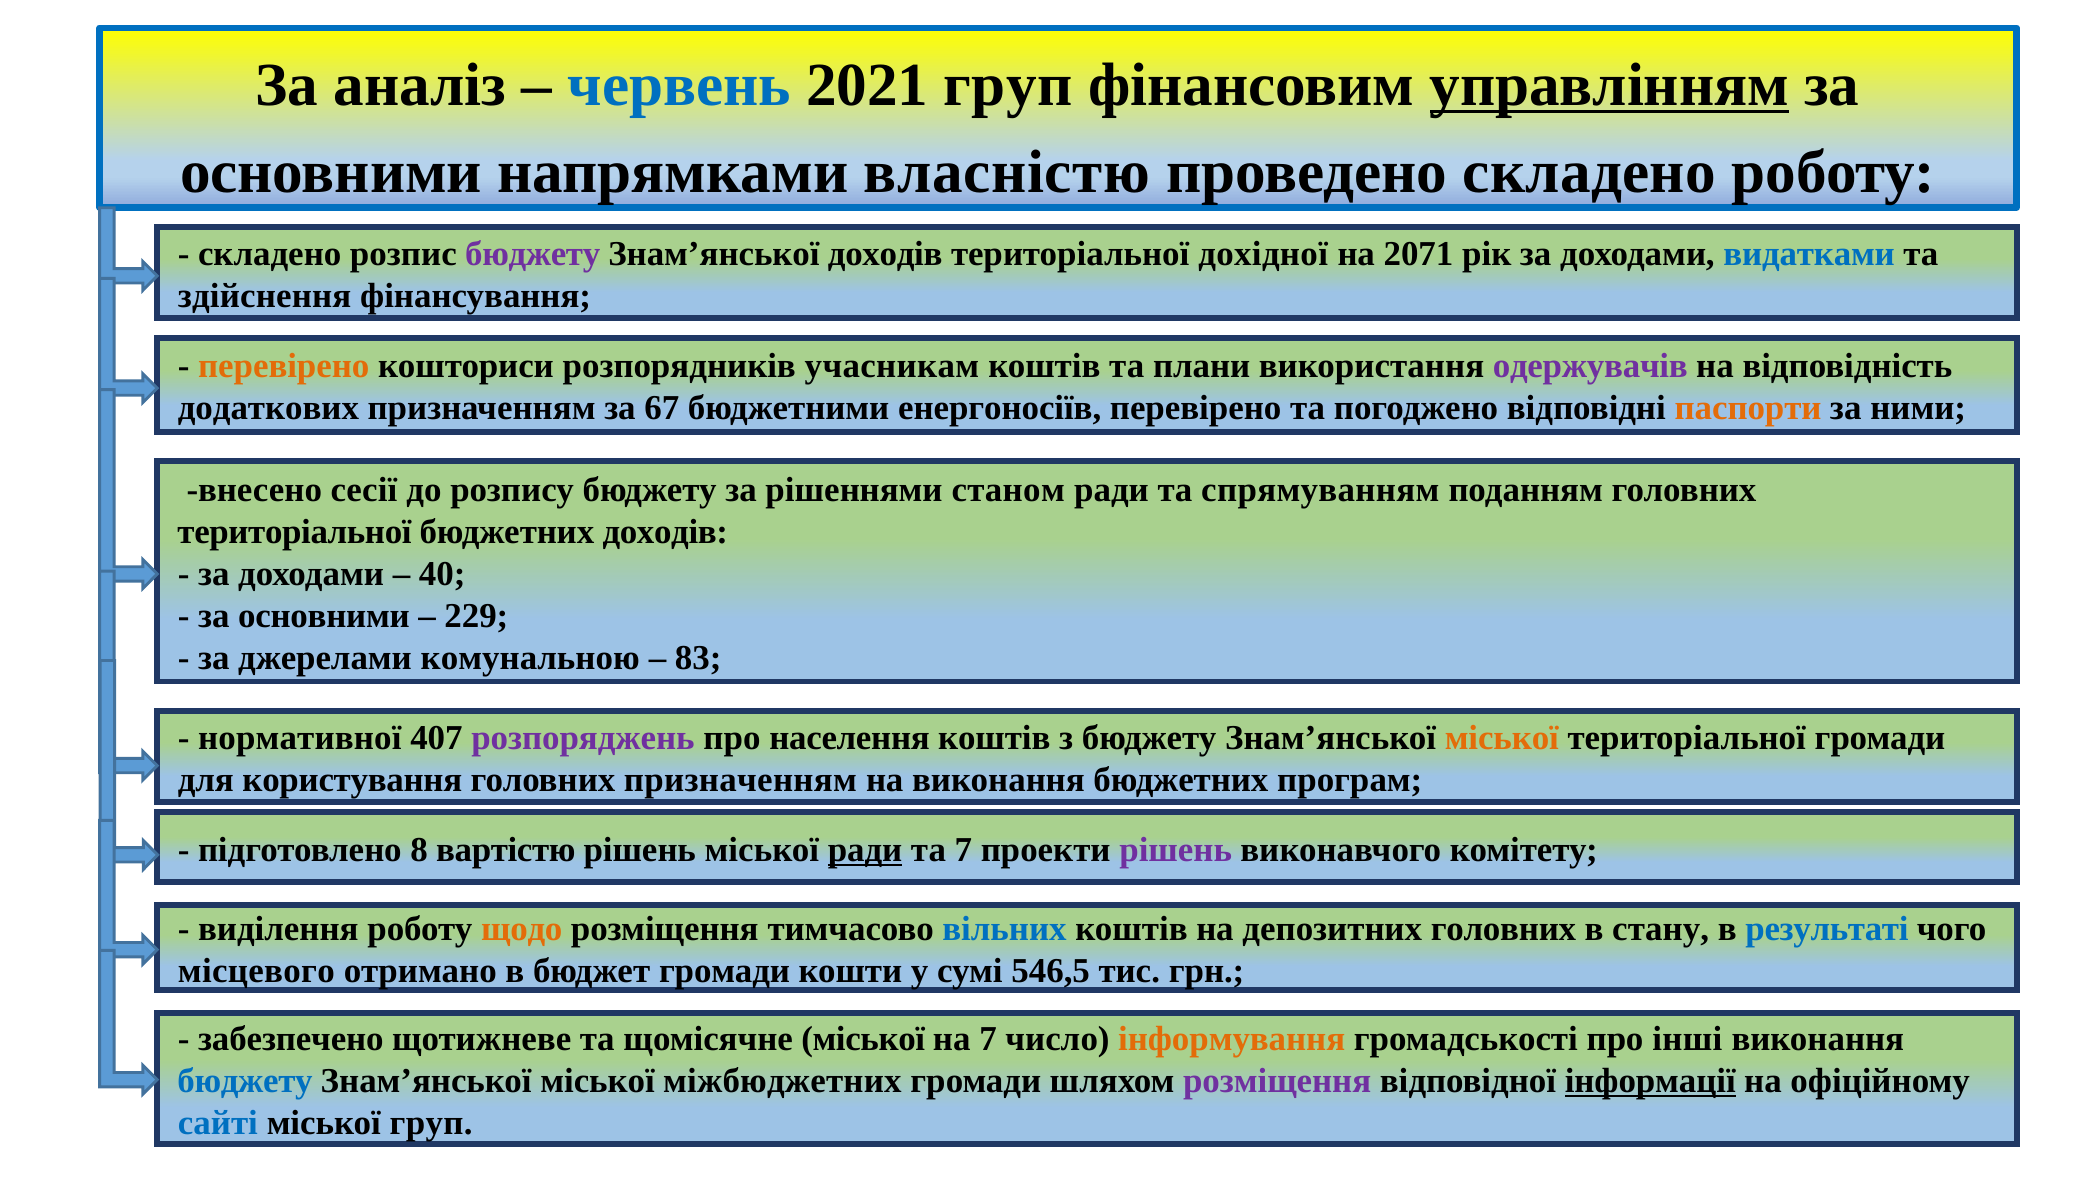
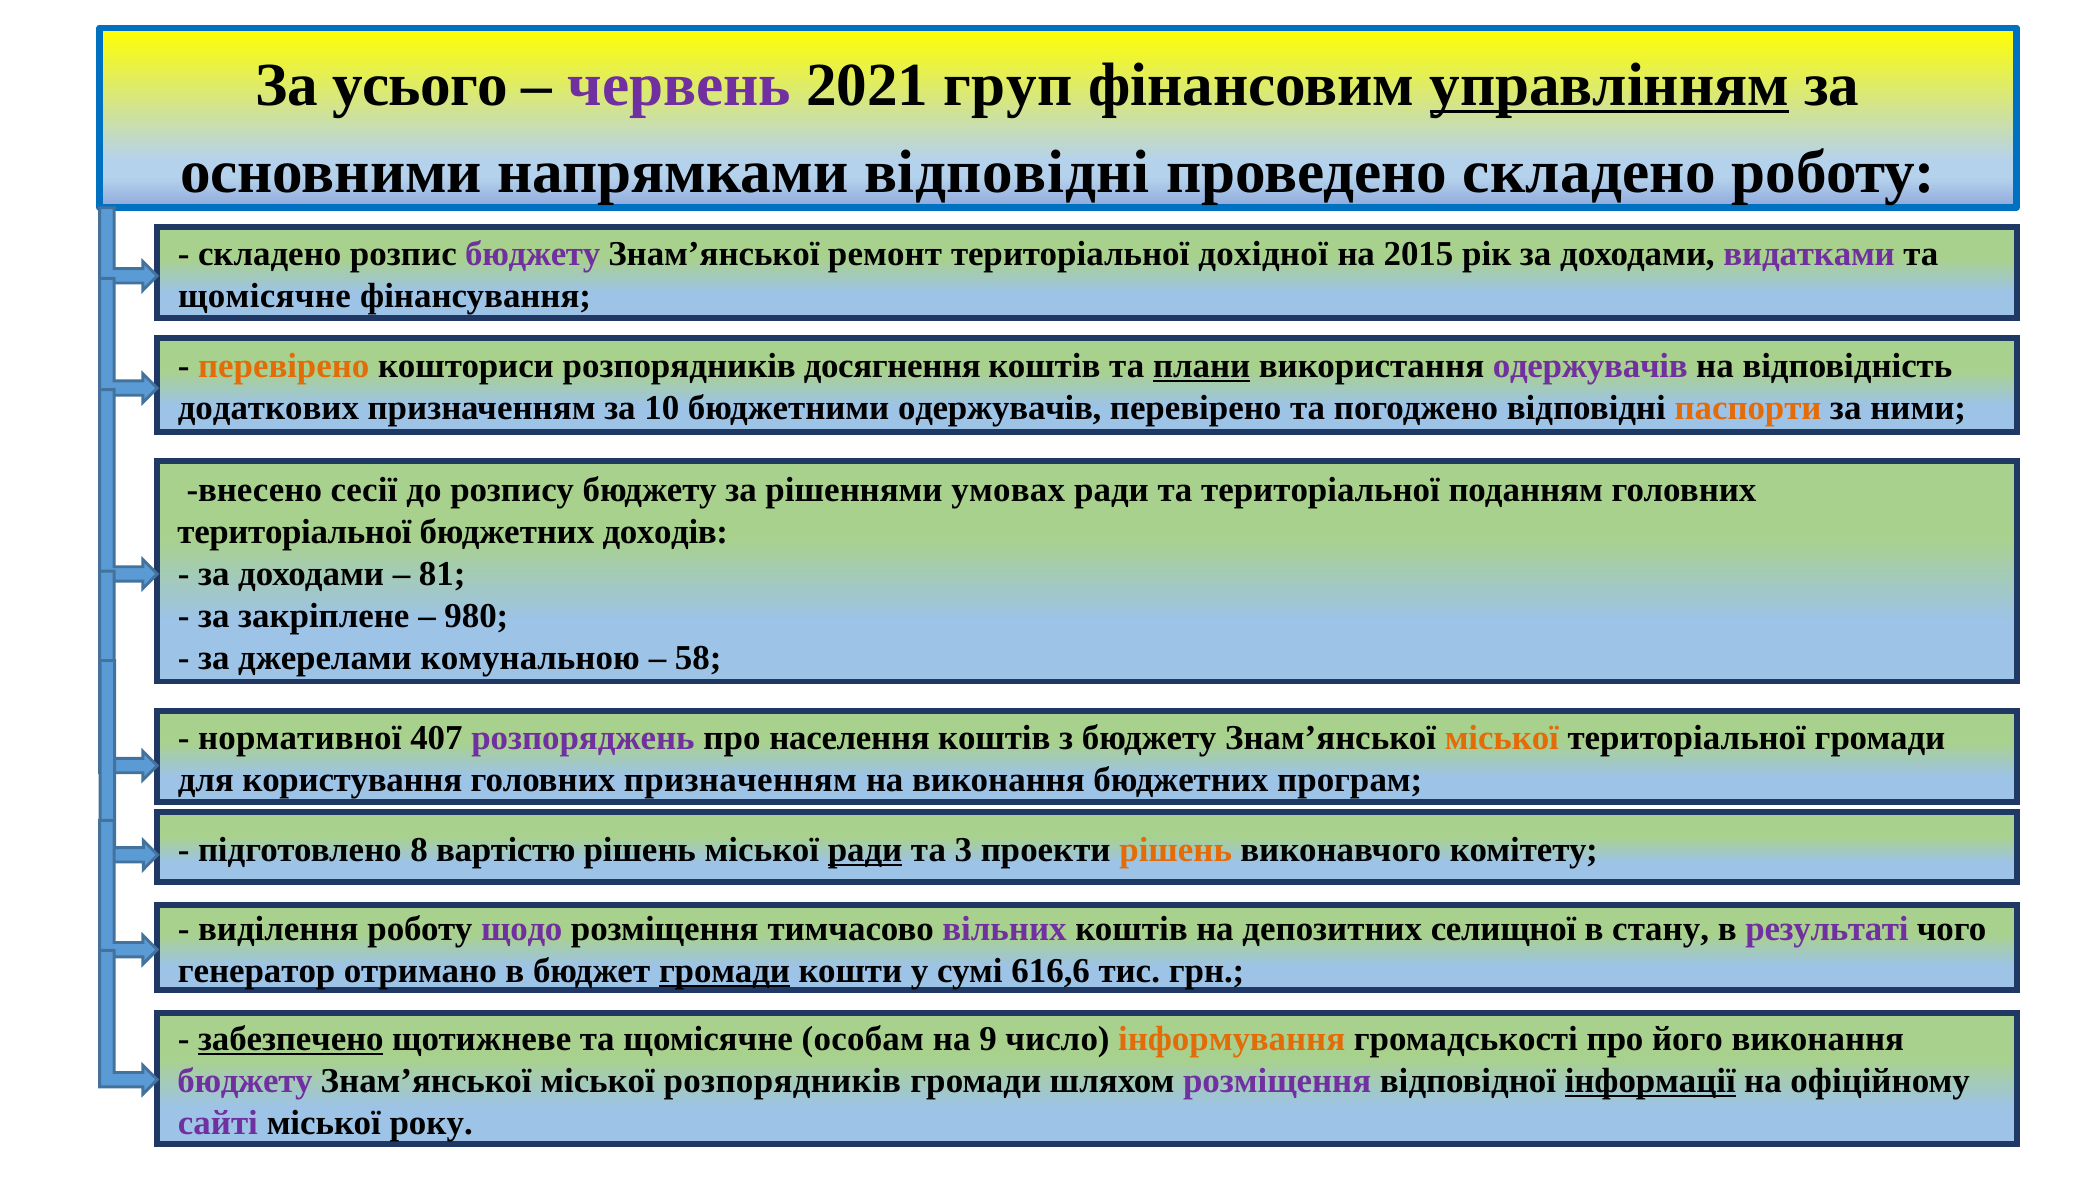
аналіз: аналіз -> усього
червень colour: blue -> purple
напрямками власністю: власністю -> відповідні
Знам’янської доходів: доходів -> ремонт
2071: 2071 -> 2015
видатками colour: blue -> purple
здійснення at (265, 296): здійснення -> щомісячне
учасникам: учасникам -> досягнення
плани underline: none -> present
67: 67 -> 10
бюджетними енергоносіїв: енергоносіїв -> одержувачів
станом: станом -> умовах
та спрямуванням: спрямуванням -> територіальної
40: 40 -> 81
основними at (324, 615): основними -> закріплене
229: 229 -> 980
83: 83 -> 58
та 7: 7 -> 3
рішень at (1176, 849) colour: purple -> orange
щодо colour: orange -> purple
вільних colour: blue -> purple
депозитних головних: головних -> селищної
результаті colour: blue -> purple
місцевого: місцевого -> генератор
громади at (724, 971) underline: none -> present
546,5: 546,5 -> 616,6
забезпечено underline: none -> present
щомісячне міської: міської -> особам
на 7: 7 -> 9
інші: інші -> його
бюджету at (245, 1081) colour: blue -> purple
міської міжбюджетних: міжбюджетних -> розпорядників
сайті colour: blue -> purple
міської груп: груп -> року
